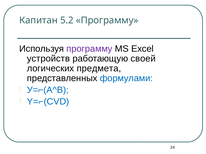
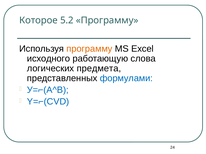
Капитан: Капитан -> Которое
программу at (89, 49) colour: purple -> orange
устройств: устройств -> исходного
своей: своей -> слова
